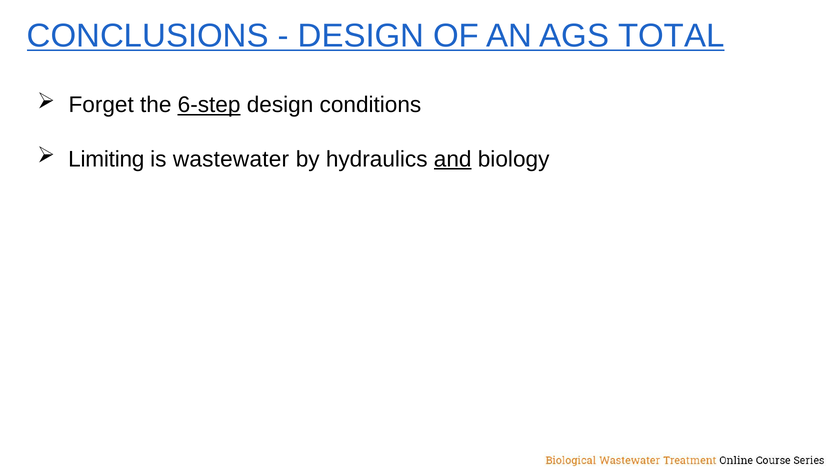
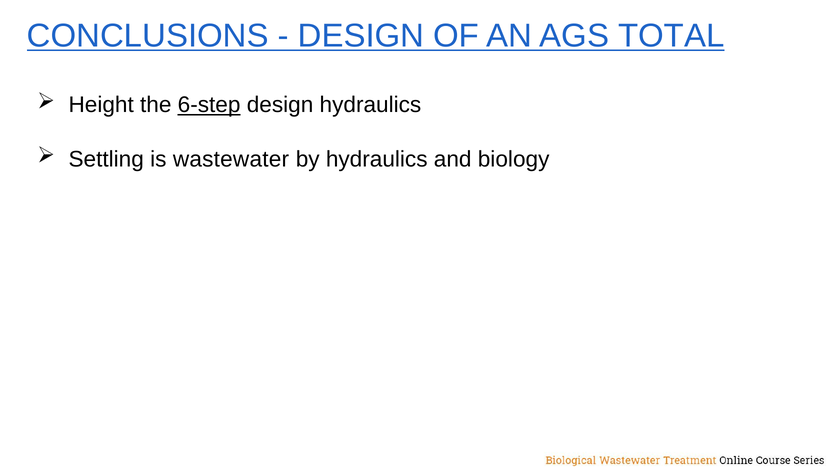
Forget: Forget -> Height
design conditions: conditions -> hydraulics
Limiting: Limiting -> Settling
and underline: present -> none
